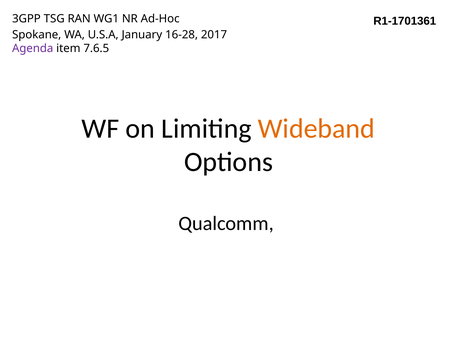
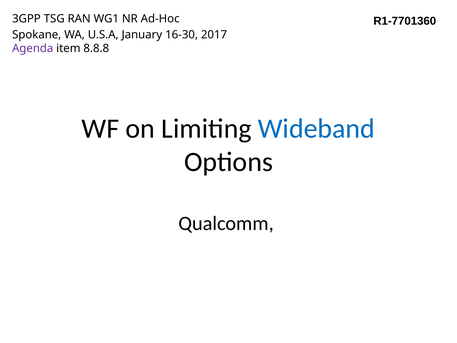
R1-1701361: R1-1701361 -> R1-7701360
16-28: 16-28 -> 16-30
7.6.5: 7.6.5 -> 8.8.8
Wideband colour: orange -> blue
